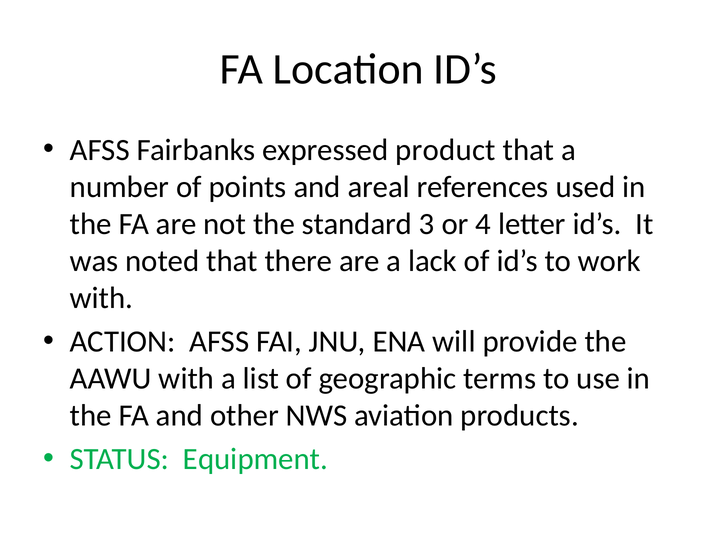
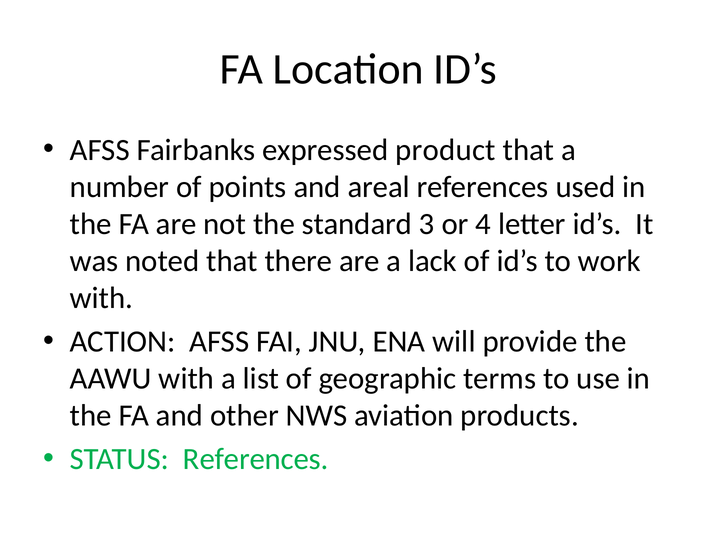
STATUS Equipment: Equipment -> References
